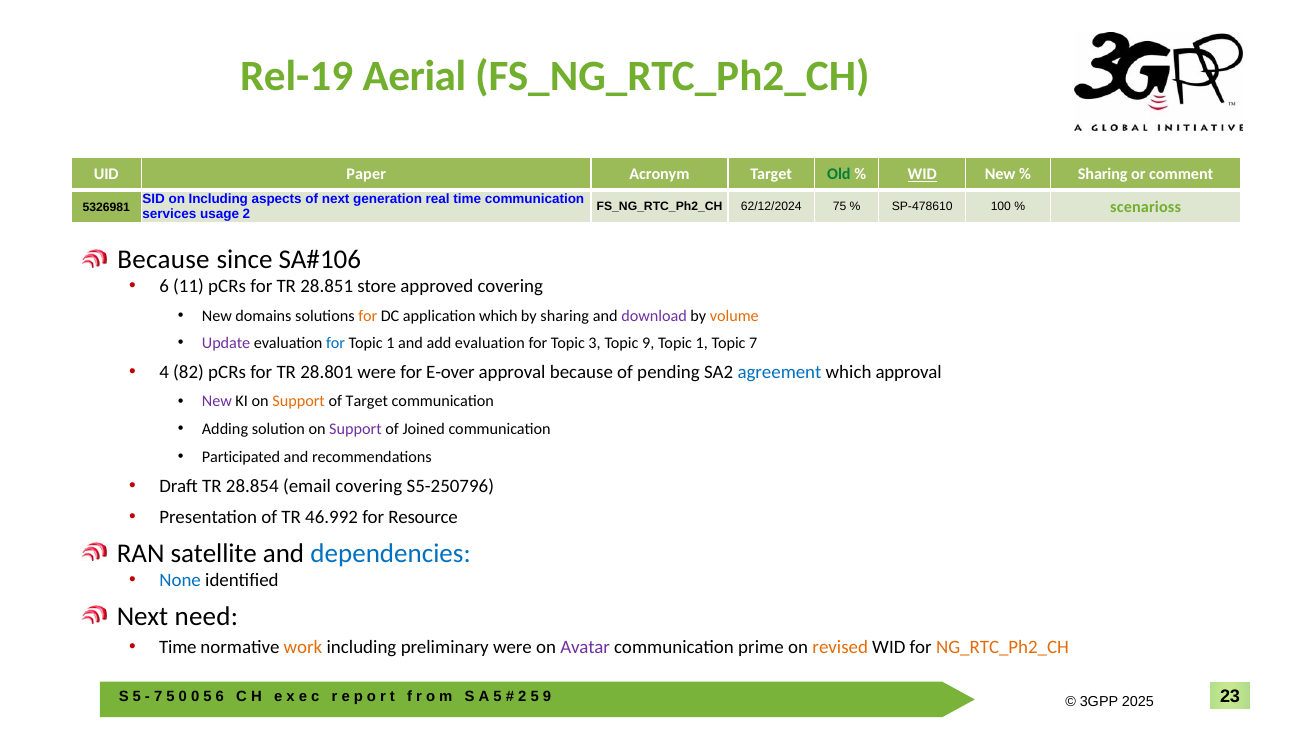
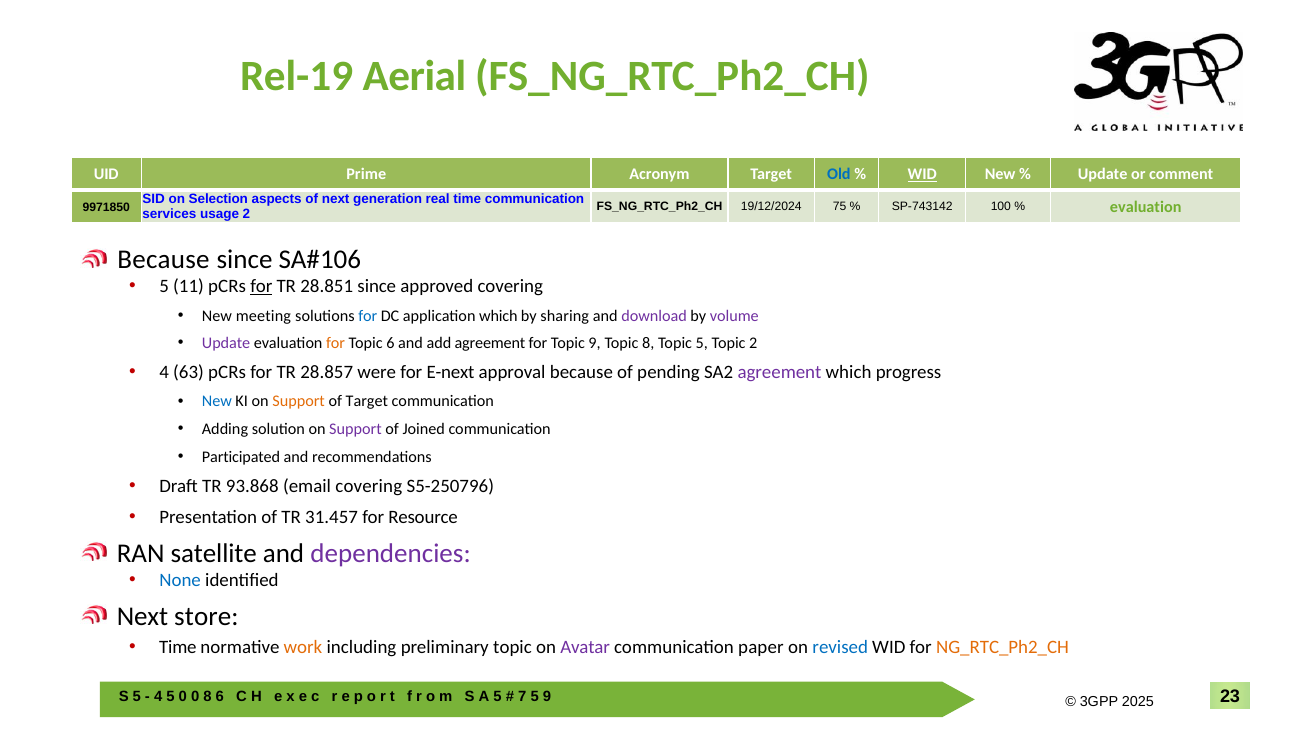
Paper: Paper -> Prime
Old colour: green -> blue
Sharing at (1103, 175): Sharing -> Update
on Including: Including -> Selection
62/12/2024: 62/12/2024 -> 19/12/2024
SP-478610: SP-478610 -> SP-743142
scenarioss at (1146, 207): scenarioss -> evaluation
5326981: 5326981 -> 9971850
6 at (164, 287): 6 -> 5
for at (261, 287) underline: none -> present
28.851 store: store -> since
domains: domains -> meeting
for at (368, 316) colour: orange -> blue
volume colour: orange -> purple
for at (336, 344) colour: blue -> orange
1 at (390, 344): 1 -> 6
add evaluation: evaluation -> agreement
Topic 3: 3 -> 9
Topic 9: 9 -> 8
1 at (702, 344): 1 -> 5
Topic 7: 7 -> 2
82: 82 -> 63
28.801: 28.801 -> 28.857
E-over: E-over -> E-next
agreement at (779, 373) colour: blue -> purple
which approval: approval -> progress
New at (217, 402) colour: purple -> blue
28.854: 28.854 -> 93.868
46.992: 46.992 -> 31.457
dependencies colour: blue -> purple
need: need -> store
preliminary were: were -> topic
prime: prime -> paper
revised colour: orange -> blue
7 at (158, 697): 7 -> 4
5 at (207, 697): 5 -> 8
2 at (522, 697): 2 -> 7
